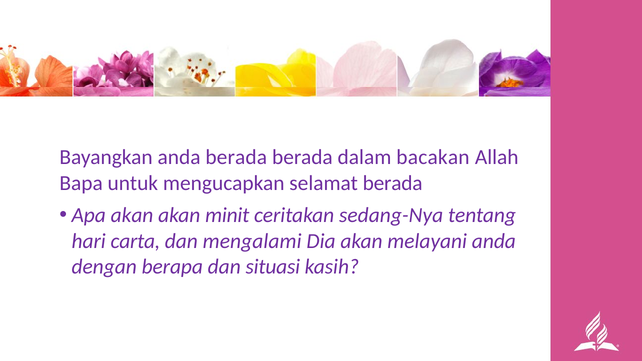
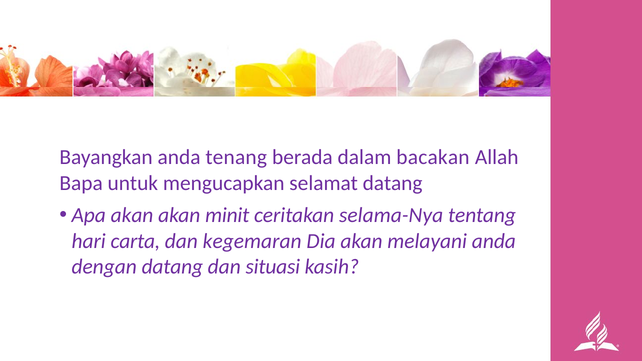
anda berada: berada -> tenang
selamat berada: berada -> datang
sedang-Nya: sedang-Nya -> selama-Nya
mengalami: mengalami -> kegemaran
dengan berapa: berapa -> datang
